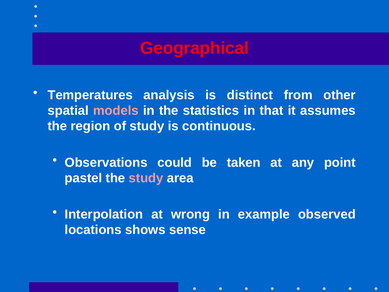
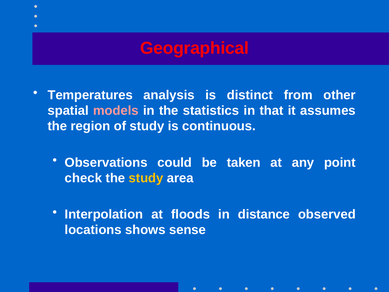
pastel: pastel -> check
study at (146, 178) colour: pink -> yellow
wrong: wrong -> floods
example: example -> distance
